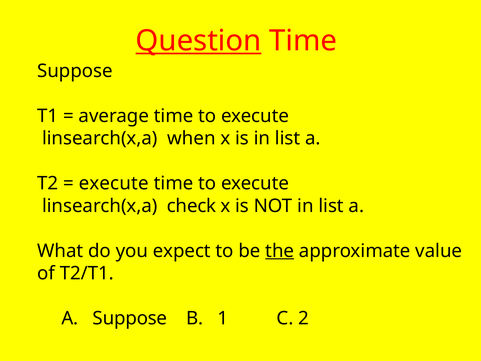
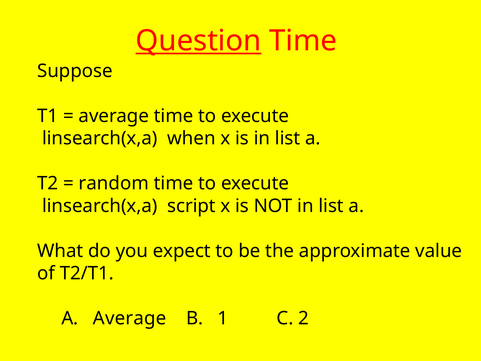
execute at (114, 183): execute -> random
check: check -> script
the underline: present -> none
A Suppose: Suppose -> Average
